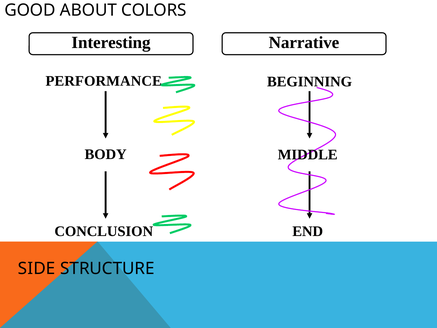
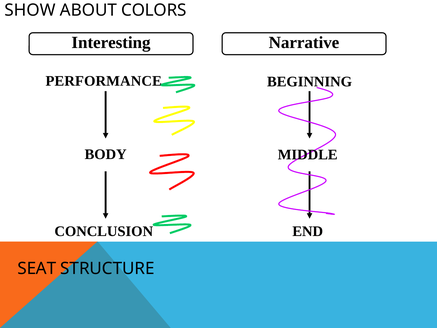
GOOD: GOOD -> SHOW
SIDE: SIDE -> SEAT
